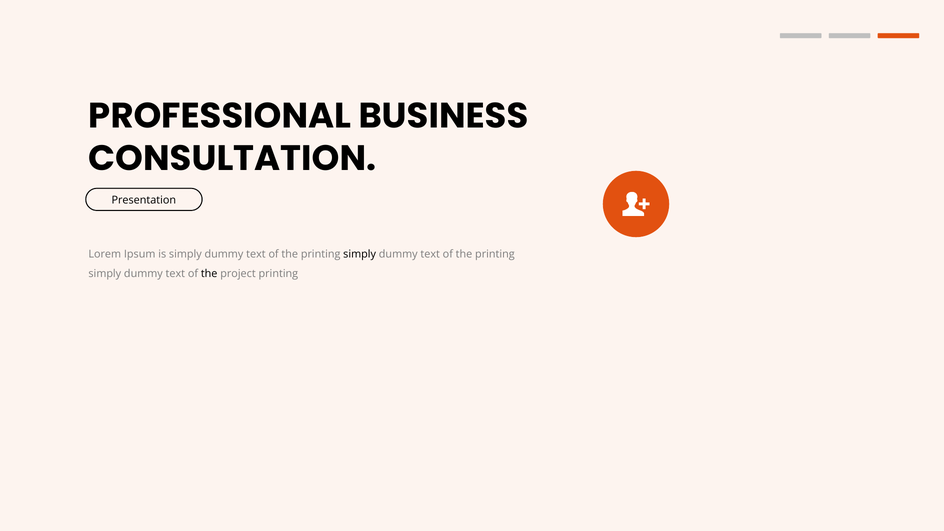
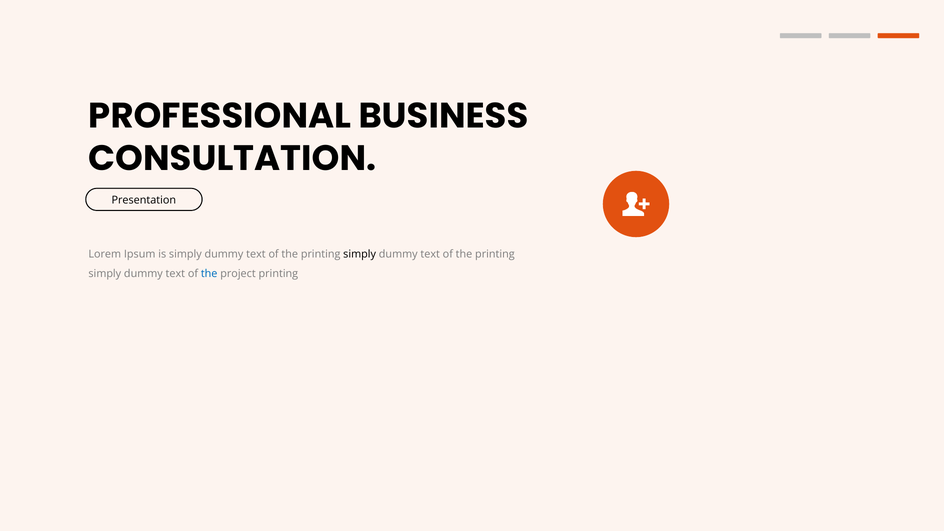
the at (209, 274) colour: black -> blue
